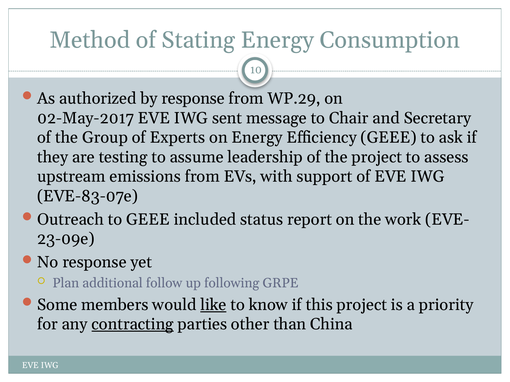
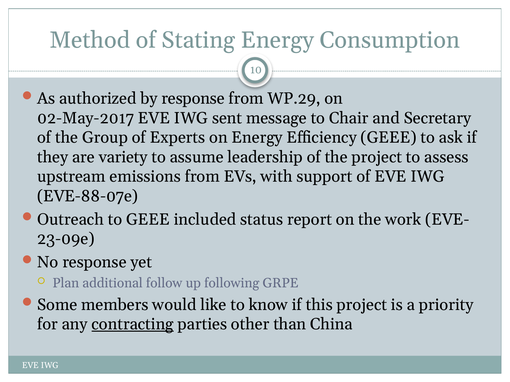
testing: testing -> variety
EVE-83-07e: EVE-83-07e -> EVE-88-07e
like underline: present -> none
